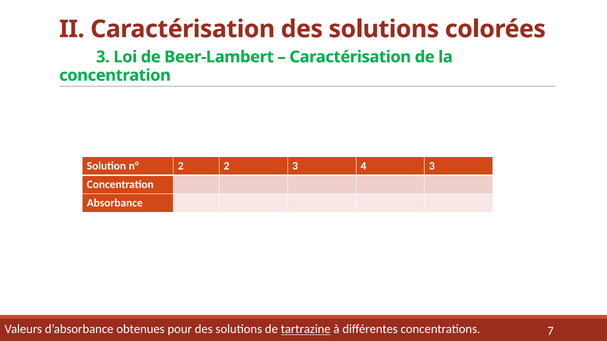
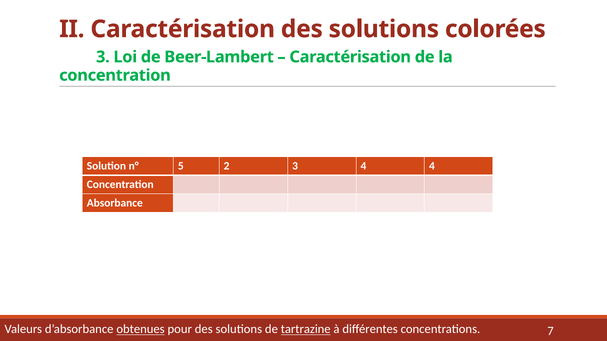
n° 2: 2 -> 5
4 3: 3 -> 4
obtenues underline: none -> present
